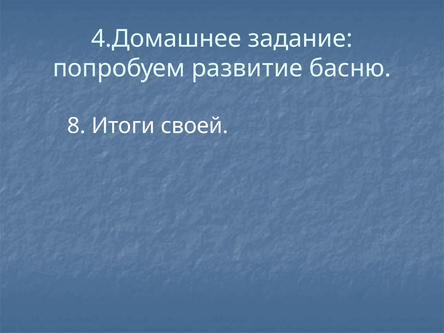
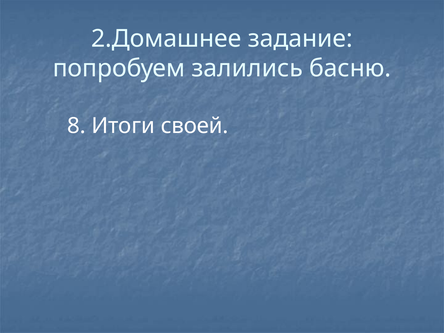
4.Домашнее: 4.Домашнее -> 2.Домашнее
развитие: развитие -> залились
